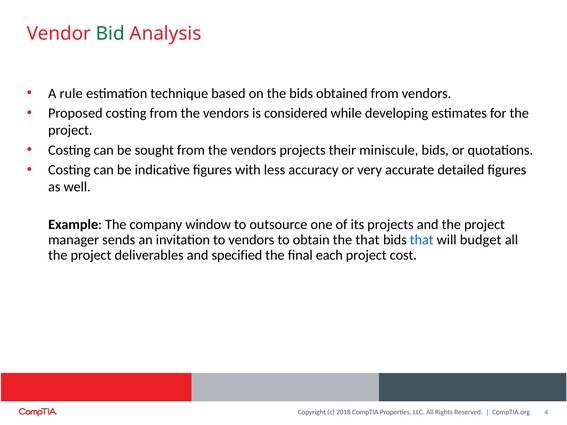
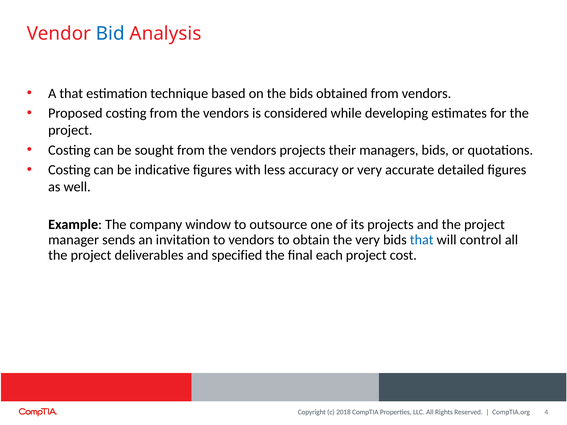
Bid colour: green -> blue
A rule: rule -> that
miniscule: miniscule -> managers
the that: that -> very
budget: budget -> control
